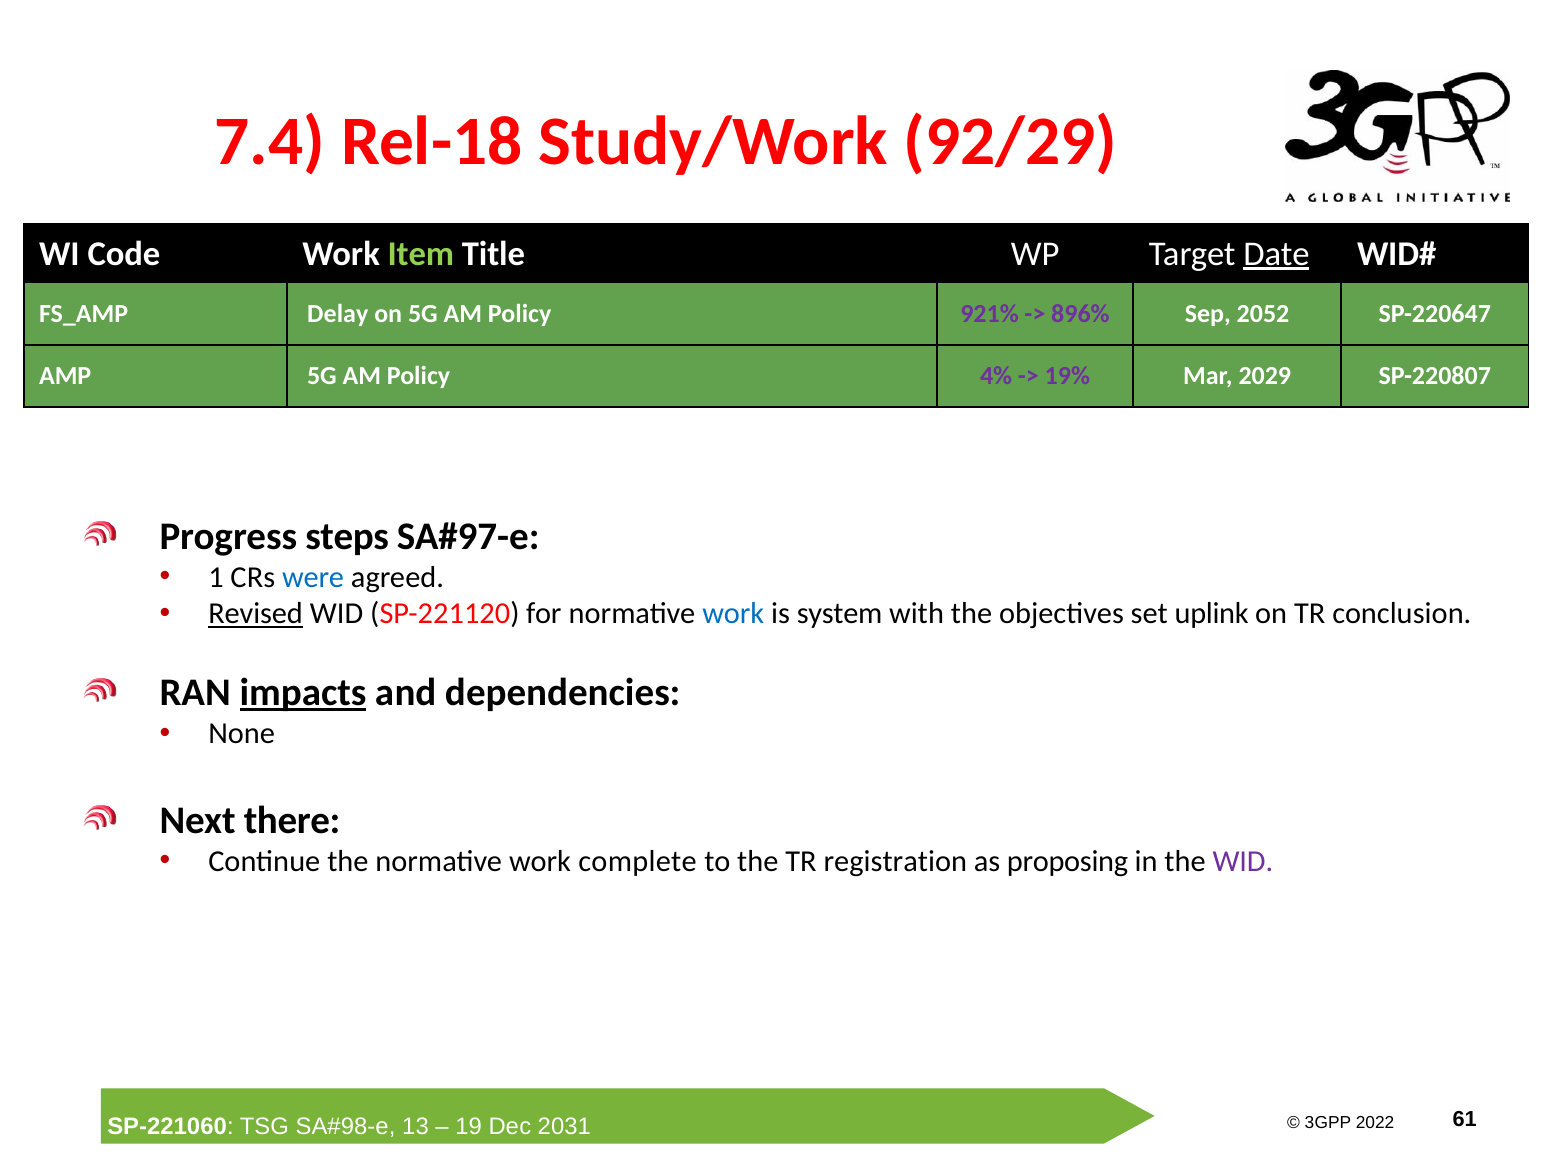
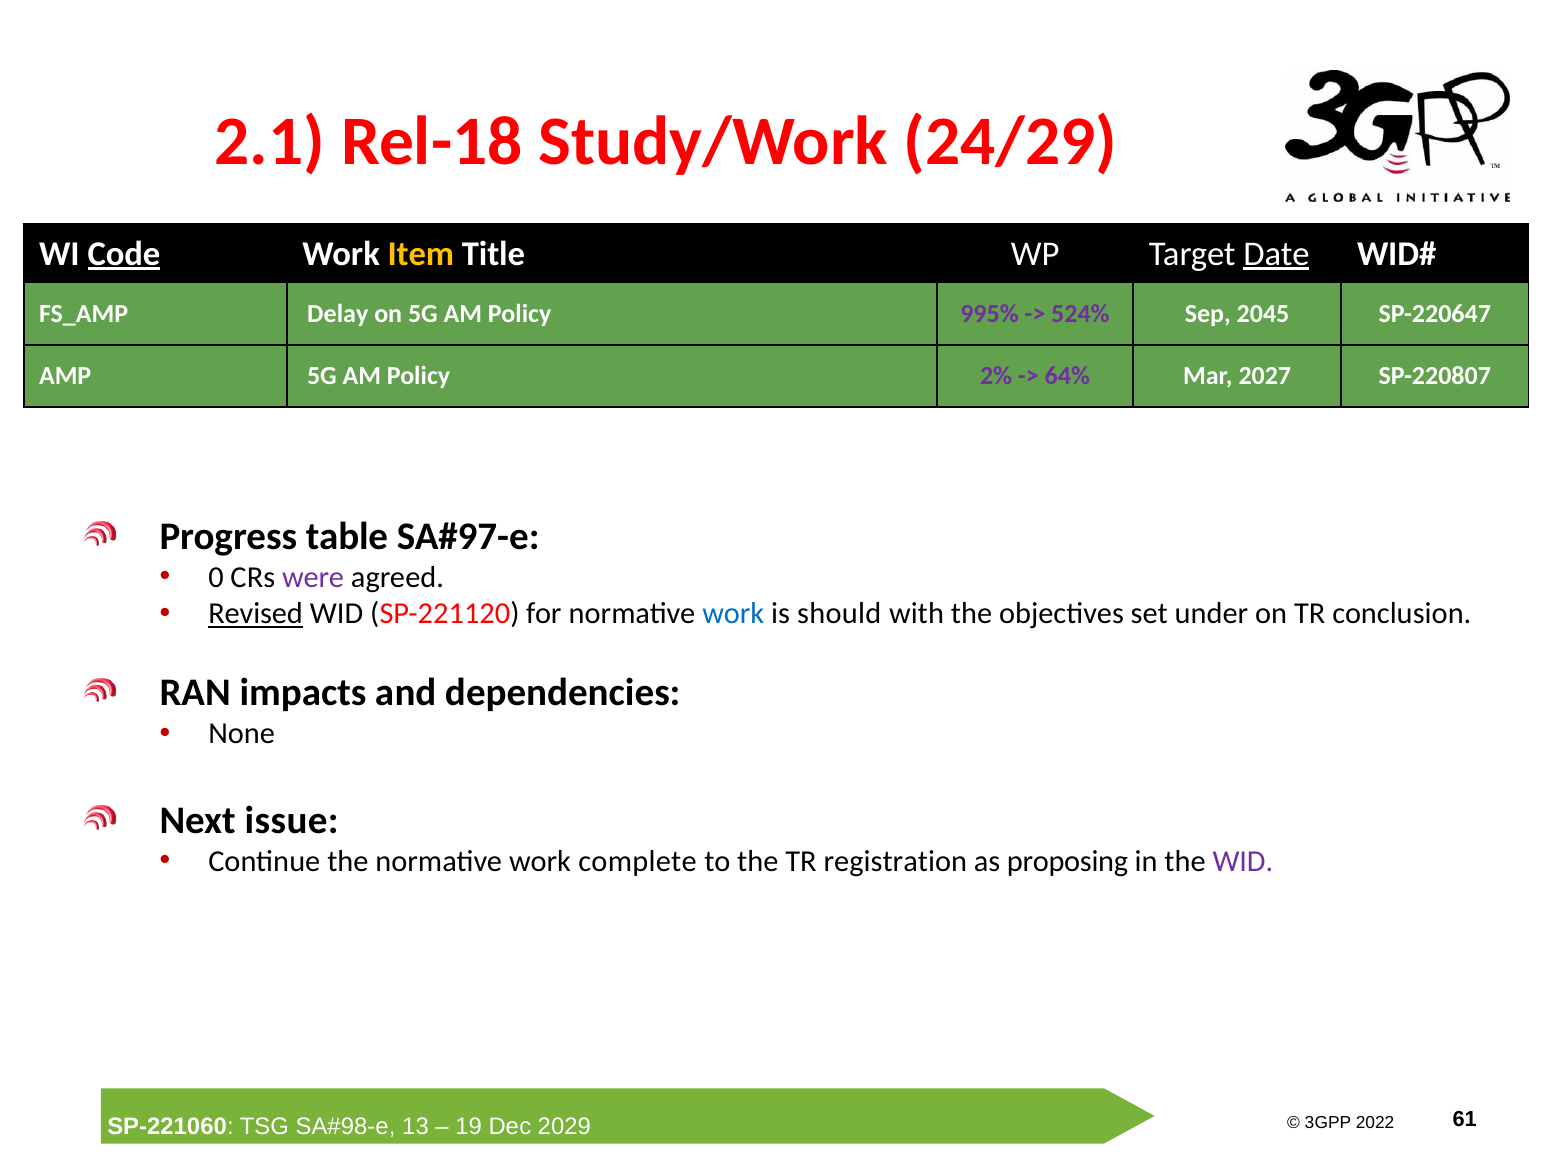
7.4: 7.4 -> 2.1
92/29: 92/29 -> 24/29
Code underline: none -> present
Item colour: light green -> yellow
921%: 921% -> 995%
896%: 896% -> 524%
2052: 2052 -> 2045
4%: 4% -> 2%
19%: 19% -> 64%
2029: 2029 -> 2027
steps: steps -> table
1: 1 -> 0
were colour: blue -> purple
system: system -> should
uplink: uplink -> under
impacts underline: present -> none
there: there -> issue
2031: 2031 -> 2029
